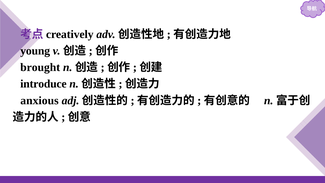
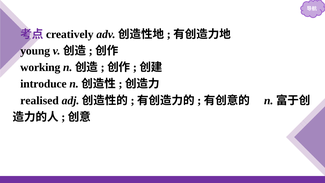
brought: brought -> working
anxious: anxious -> realised
